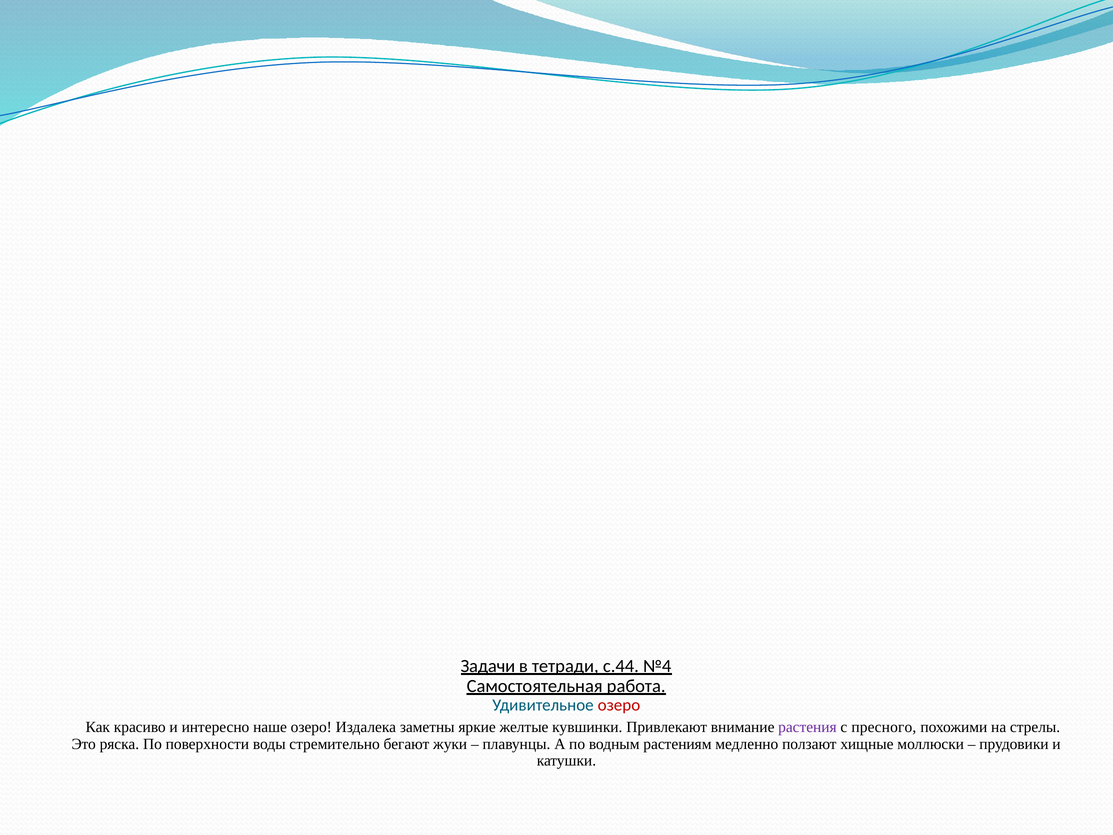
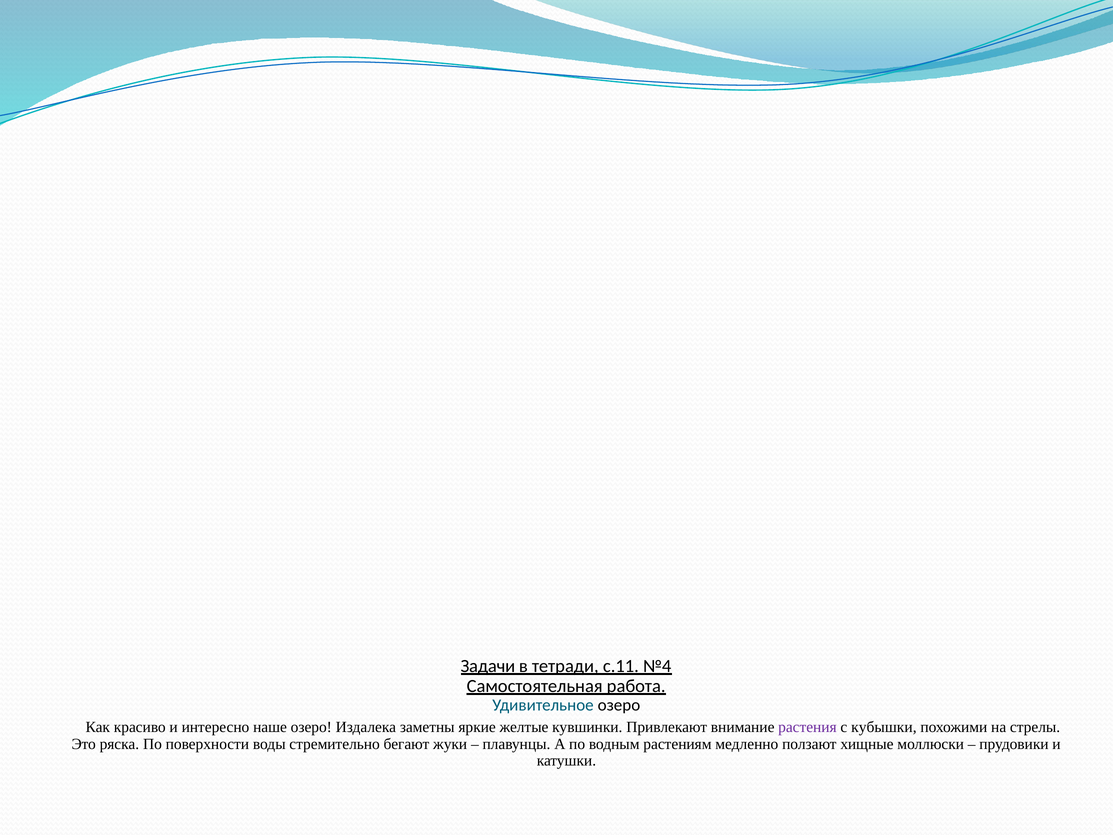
с.44: с.44 -> с.11
озеро at (619, 705) colour: red -> black
пресного: пресного -> кубышки
